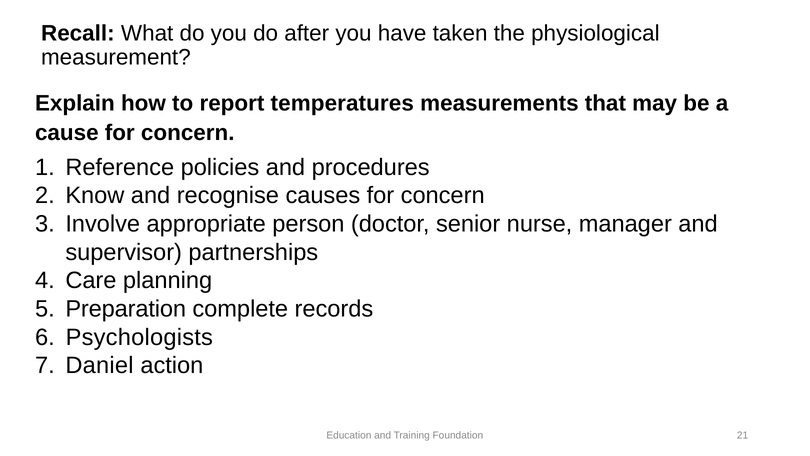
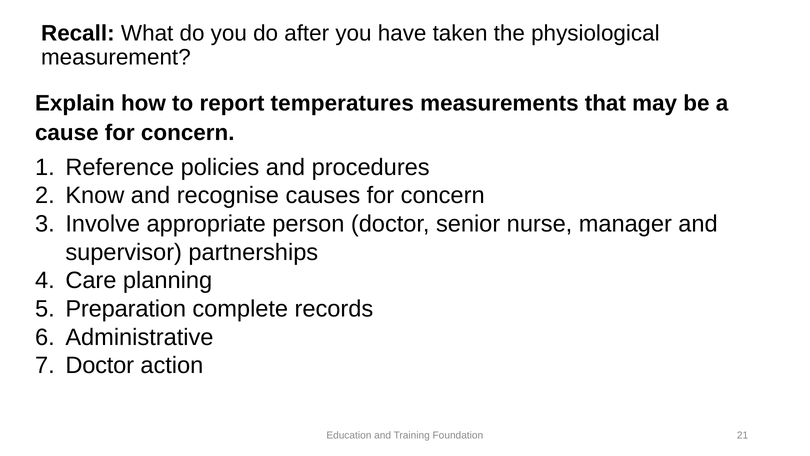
Psychologists: Psychologists -> Administrative
Daniel at (100, 365): Daniel -> Doctor
